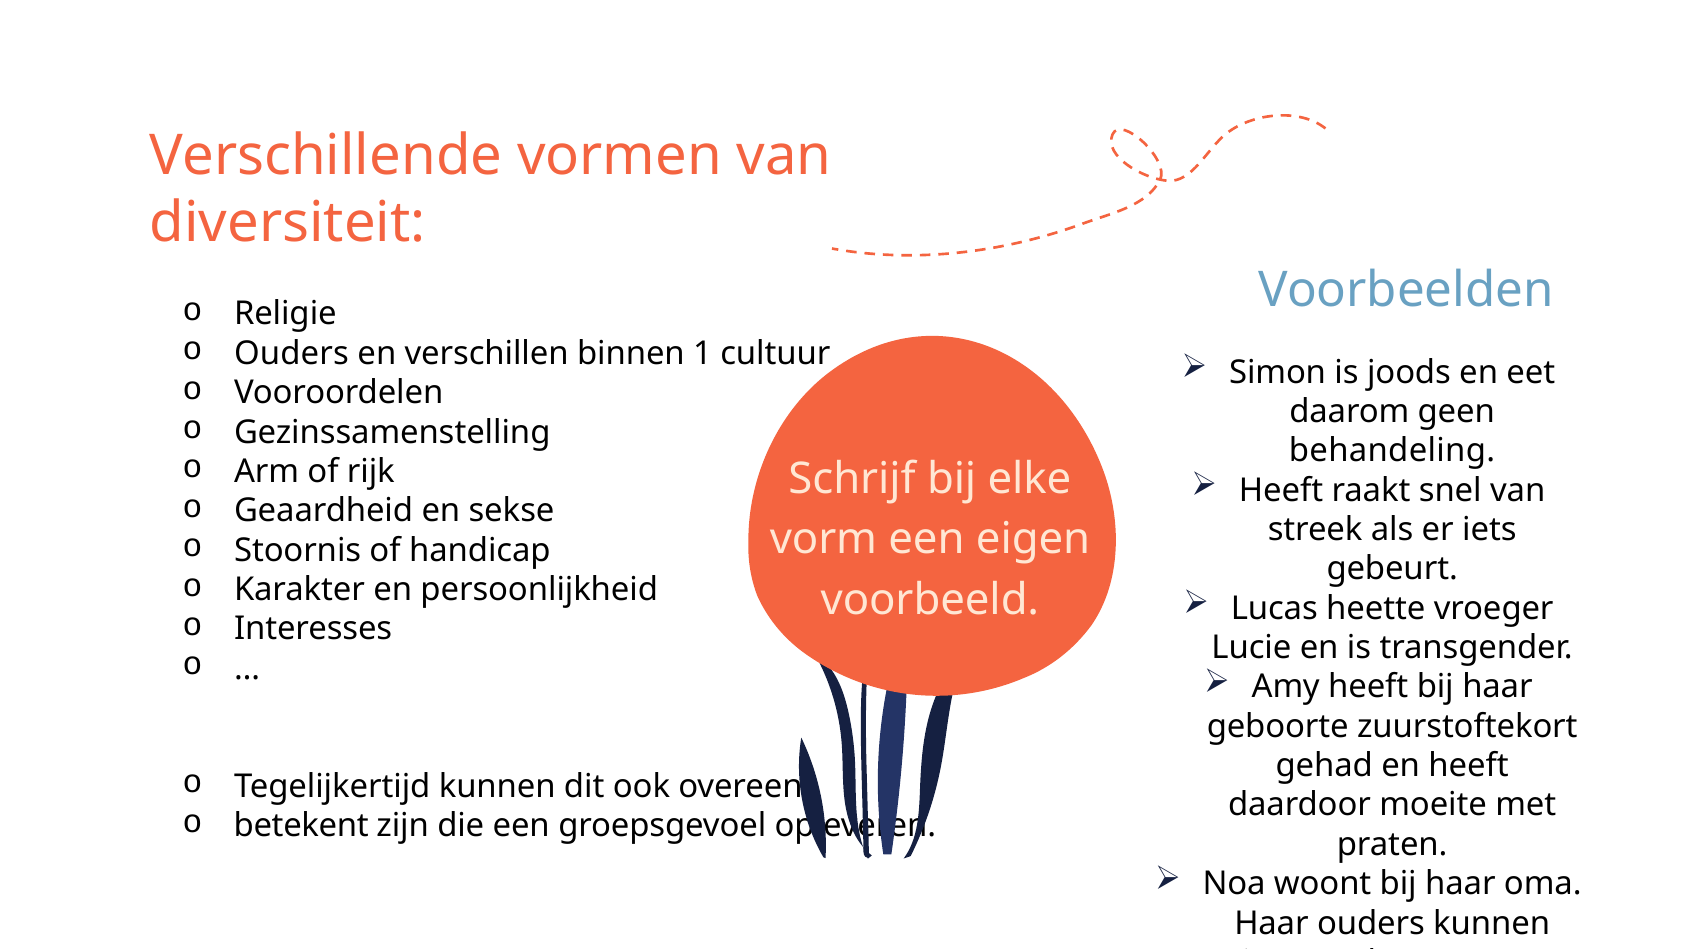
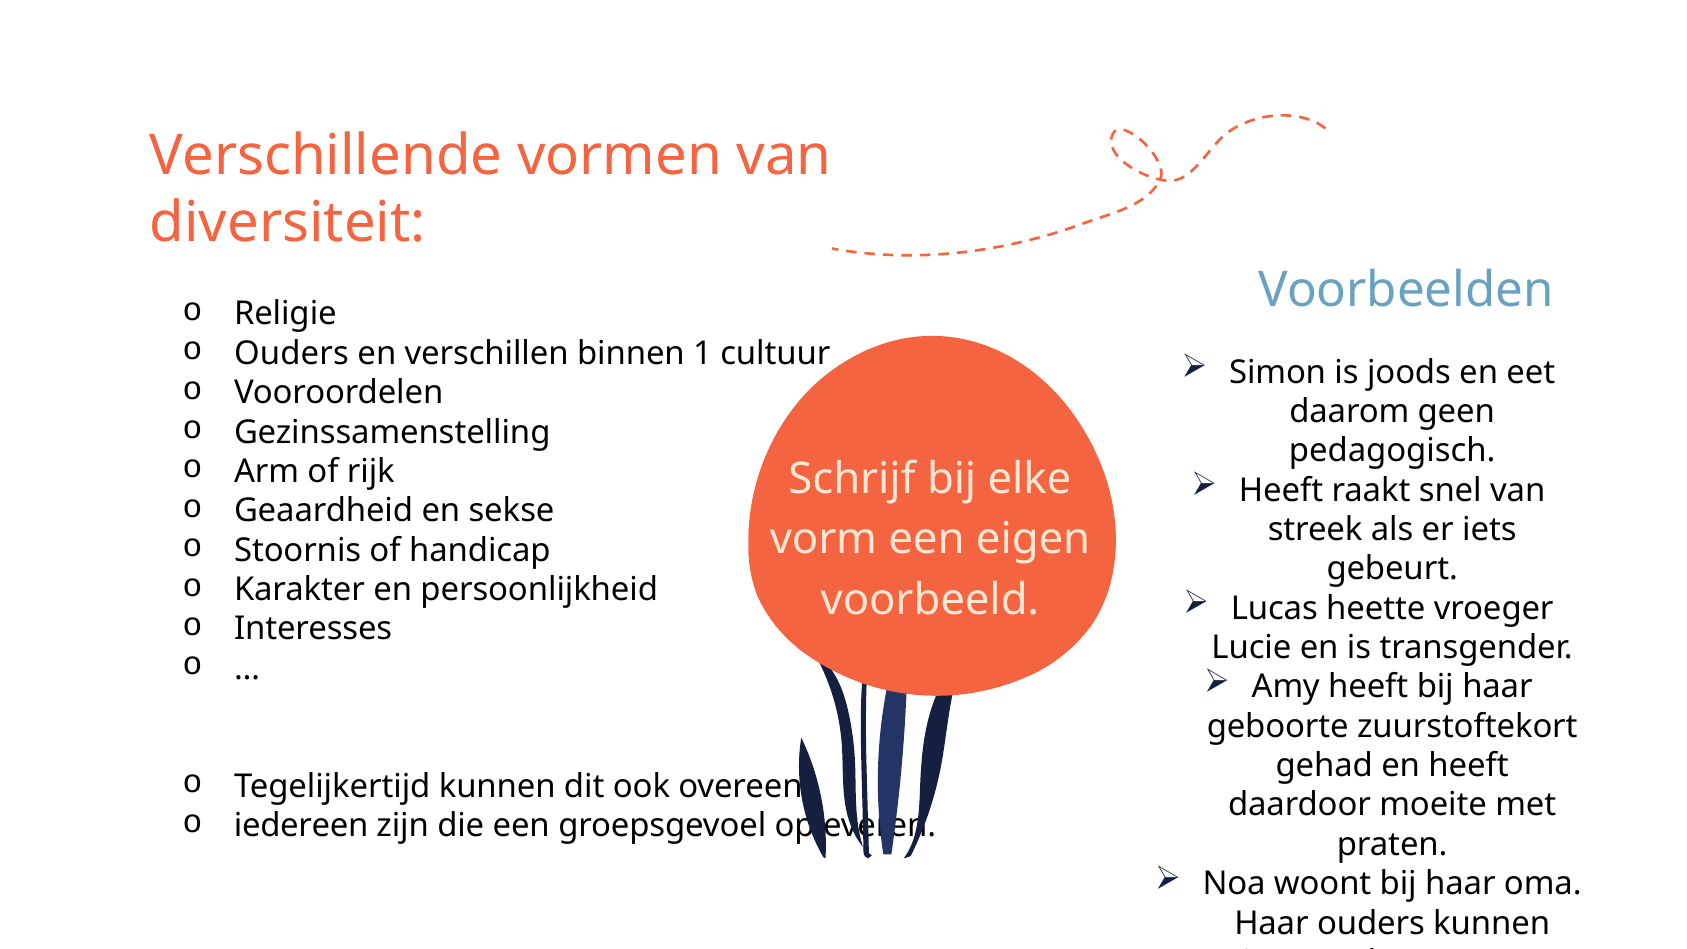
behandeling: behandeling -> pedagogisch
betekent: betekent -> iedereen
